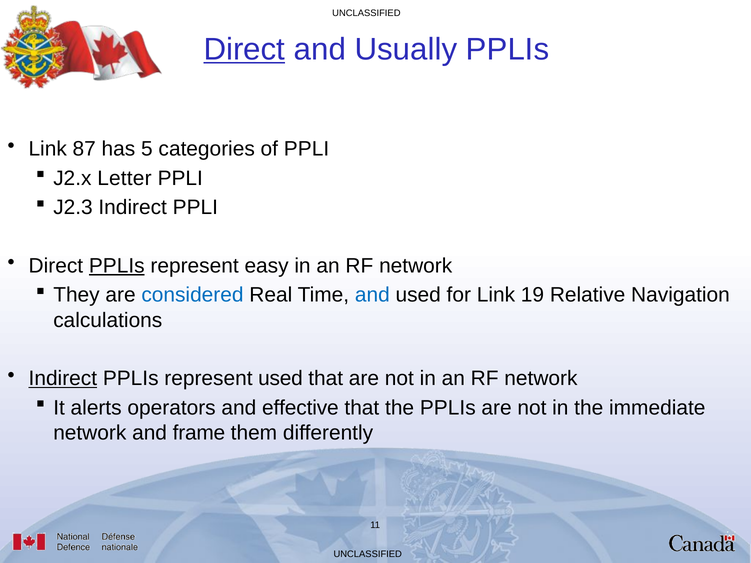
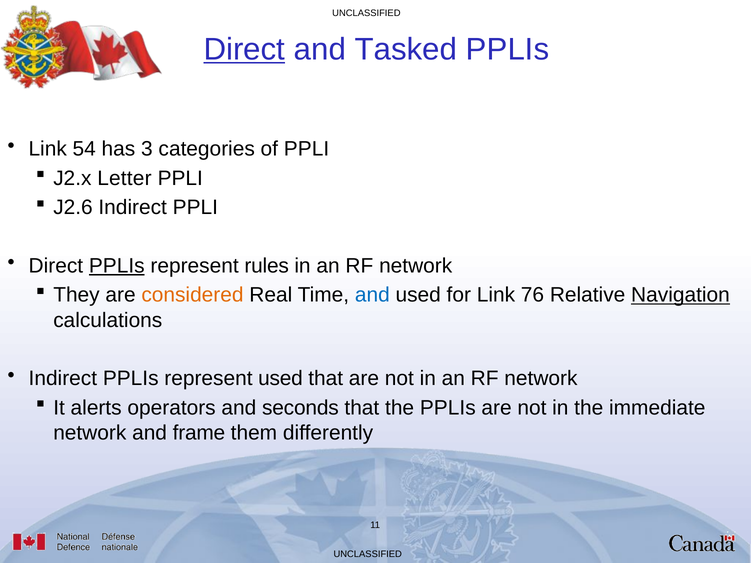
Usually: Usually -> Tasked
87: 87 -> 54
5: 5 -> 3
J2.3: J2.3 -> J2.6
easy: easy -> rules
considered colour: blue -> orange
19: 19 -> 76
Navigation underline: none -> present
Indirect at (63, 379) underline: present -> none
effective: effective -> seconds
